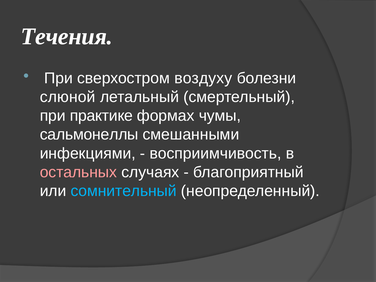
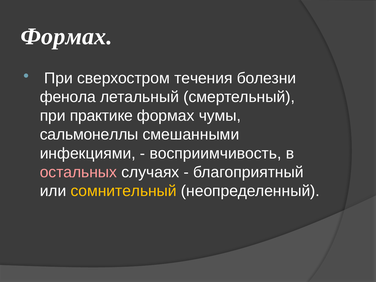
Течения at (67, 36): Течения -> Формах
воздуху: воздуху -> течения
слюной: слюной -> фенола
сомнительный colour: light blue -> yellow
